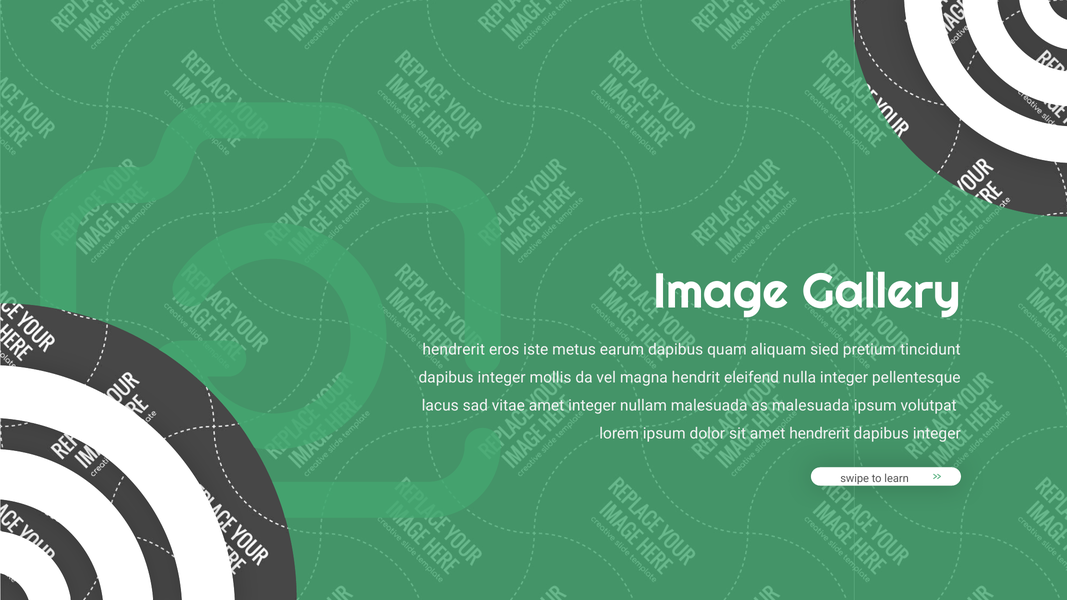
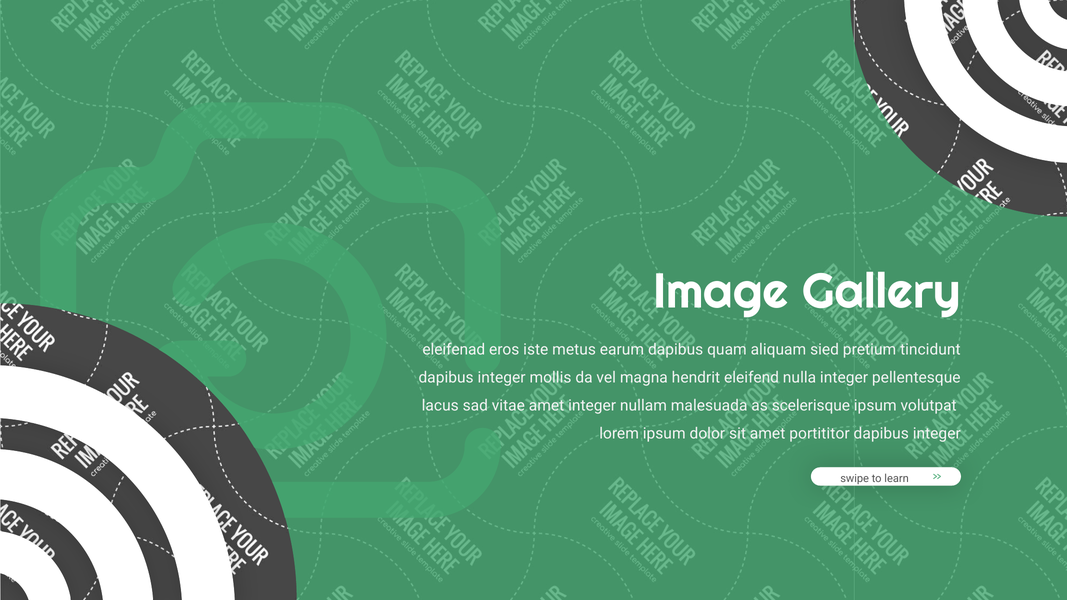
hendrerit at (454, 349): hendrerit -> eleifenad
as malesuada: malesuada -> scelerisque
amet hendrerit: hendrerit -> portititor
